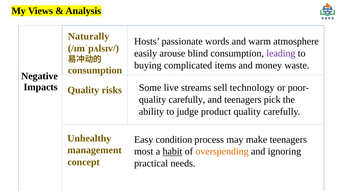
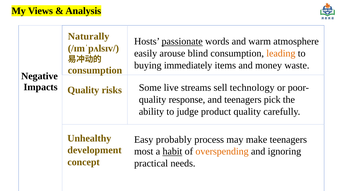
passionate underline: none -> present
leading colour: purple -> orange
complicated: complicated -> immediately
carefully at (187, 99): carefully -> response
condition: condition -> probably
management: management -> development
